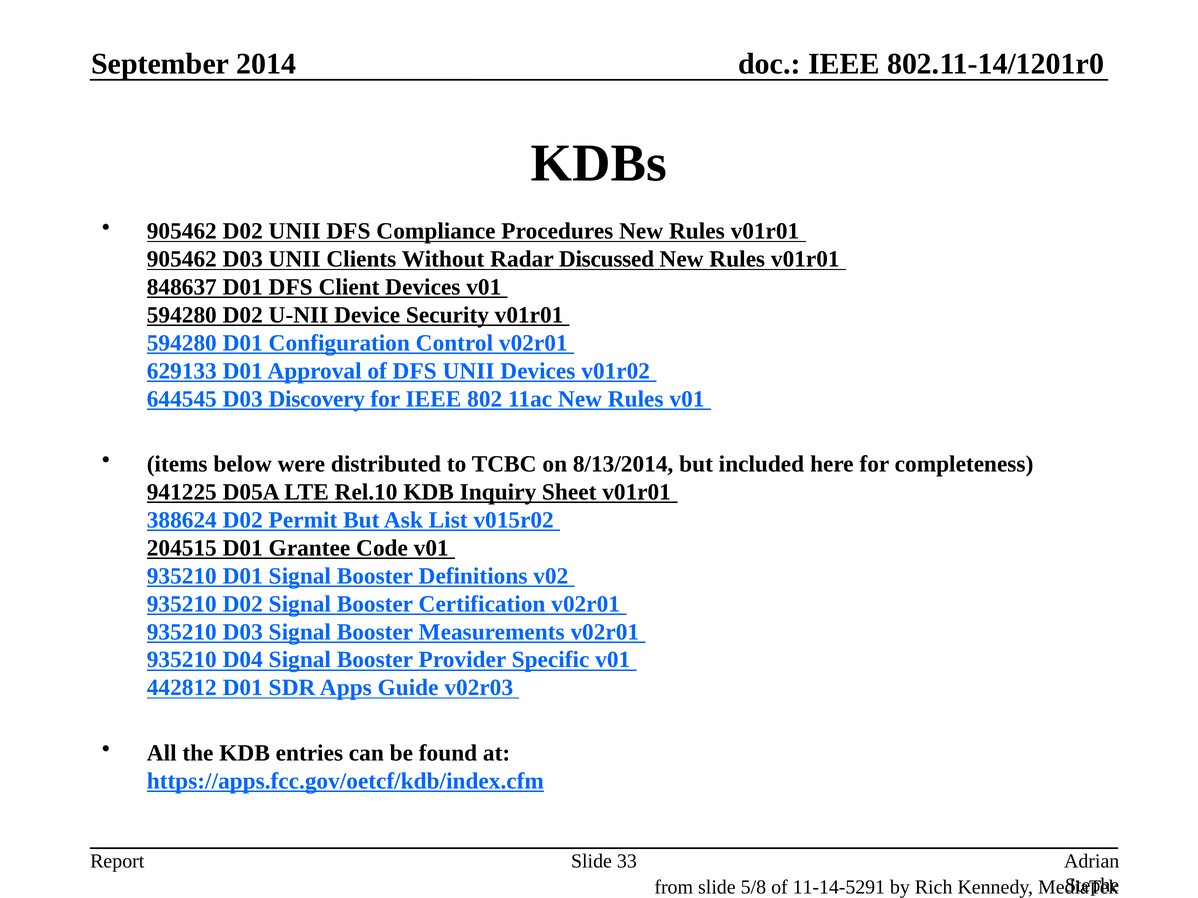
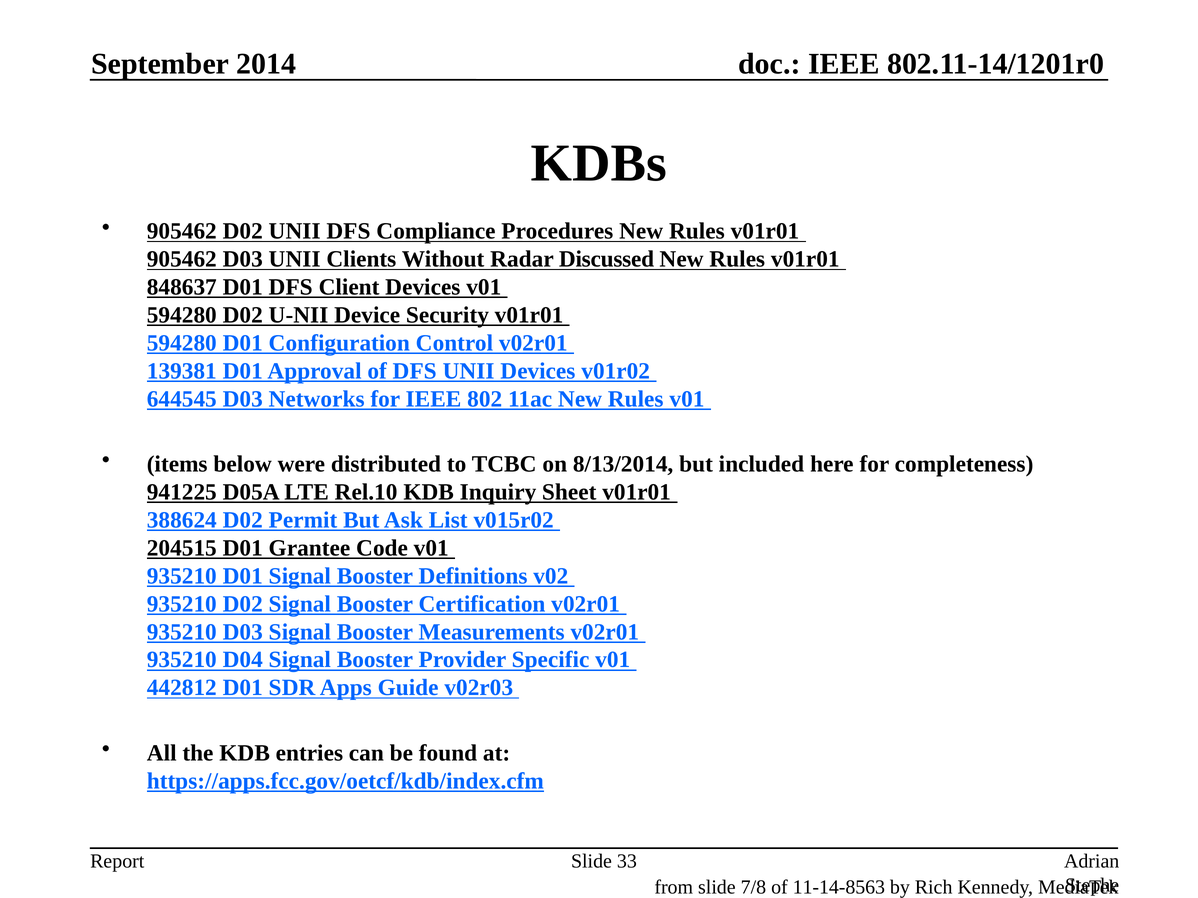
629133: 629133 -> 139381
Discovery: Discovery -> Networks
5/8: 5/8 -> 7/8
11-14-5291: 11-14-5291 -> 11-14-8563
